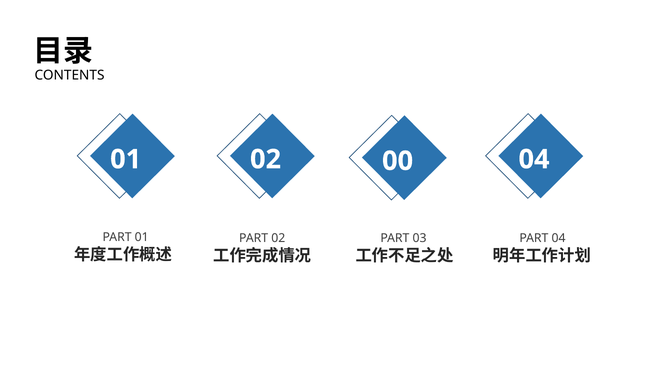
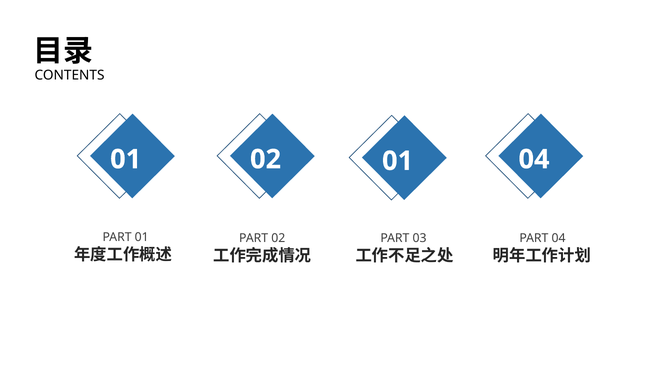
02 00: 00 -> 01
